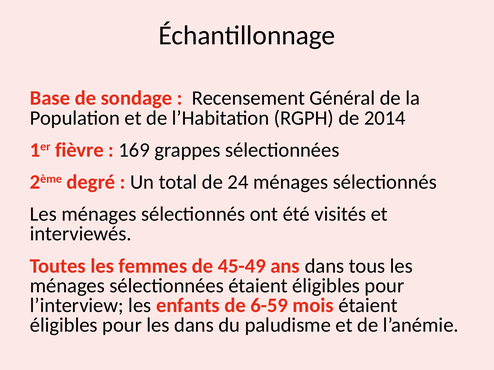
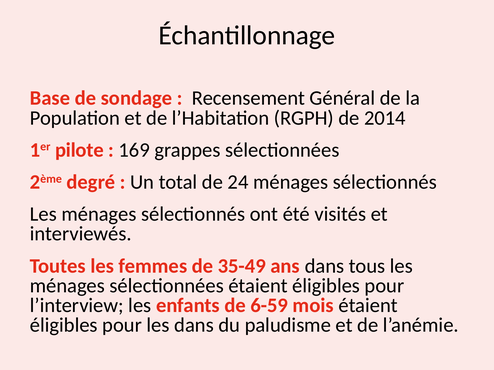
fièvre: fièvre -> pilote
45-49: 45-49 -> 35-49
